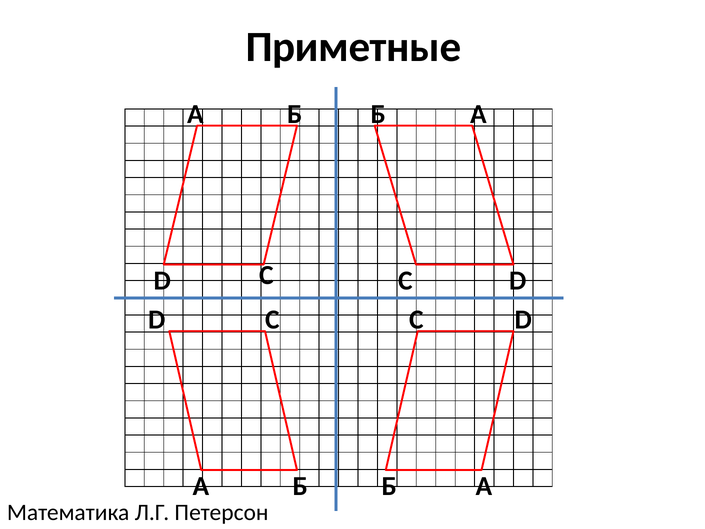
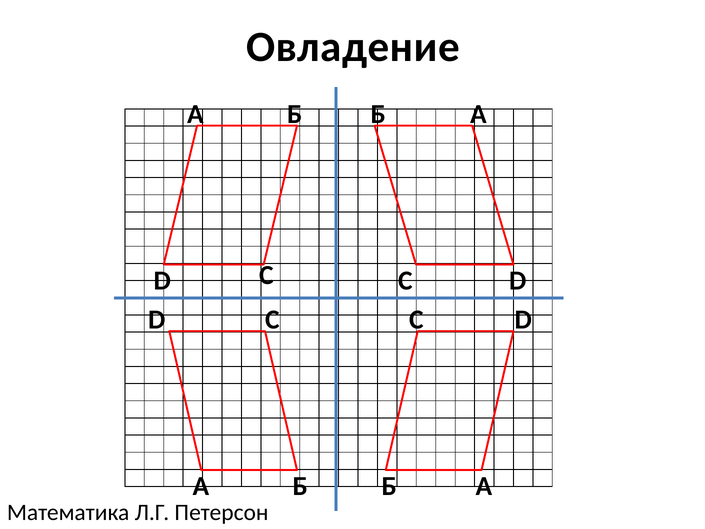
Приметные: Приметные -> Овладение
